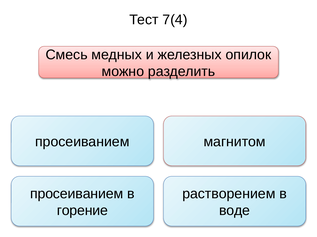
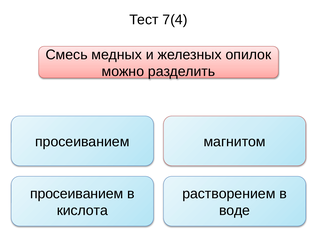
горение: горение -> кислота
